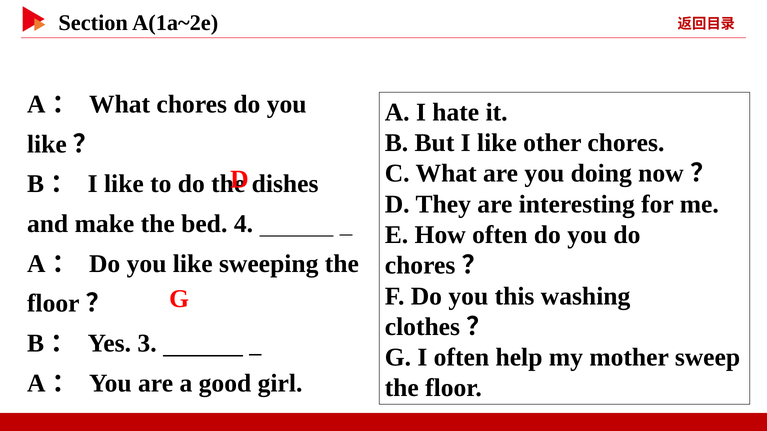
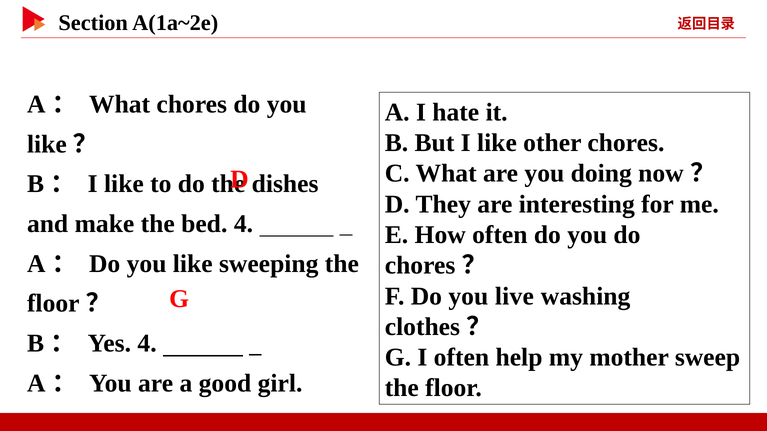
this: this -> live
Yes 3: 3 -> 4
